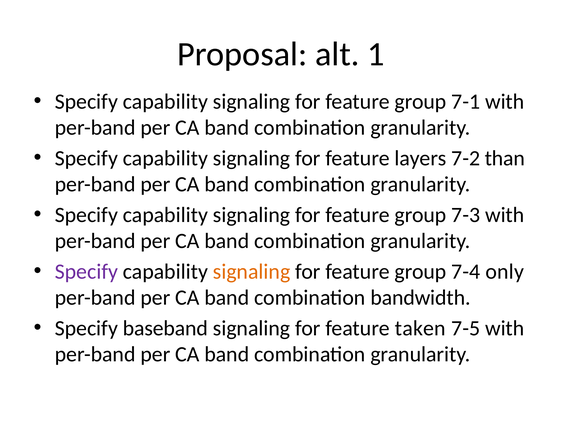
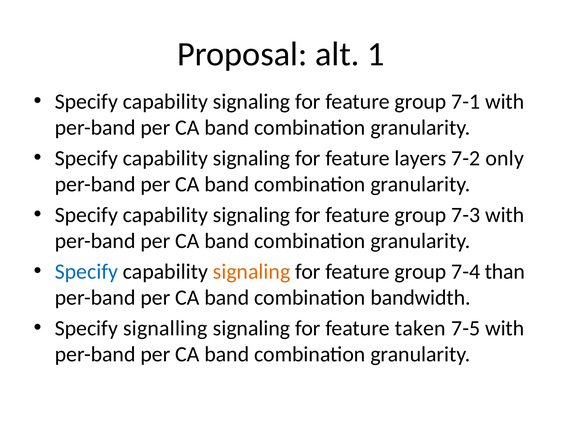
than: than -> only
Specify at (86, 272) colour: purple -> blue
only: only -> than
baseband: baseband -> signalling
